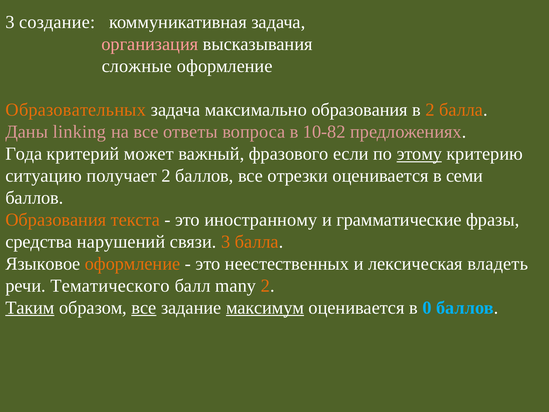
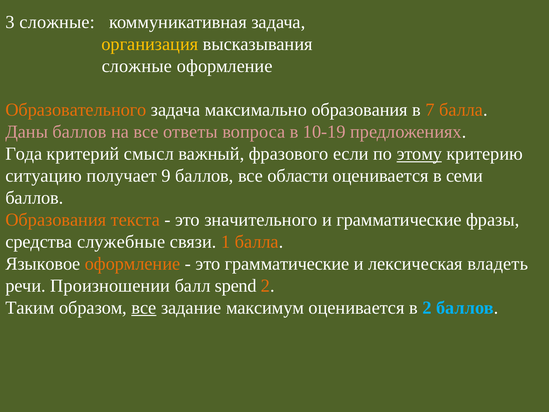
3 создание: создание -> сложные
организация colour: pink -> yellow
Образовательных: Образовательных -> Образовательного
в 2: 2 -> 7
Даны linking: linking -> баллов
10-82: 10-82 -> 10-19
может: может -> смысл
получает 2: 2 -> 9
отрезки: отрезки -> области
иностранному: иностранному -> значительного
нарушений: нарушений -> служебные
связи 3: 3 -> 1
это неестественных: неестественных -> грамматические
Тематического: Тематического -> Произношении
many: many -> spend
Таким underline: present -> none
максимум underline: present -> none
в 0: 0 -> 2
